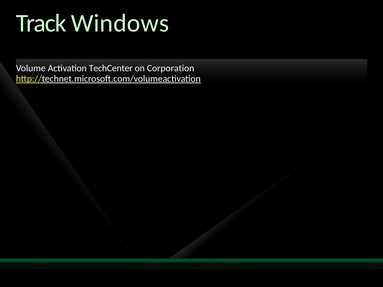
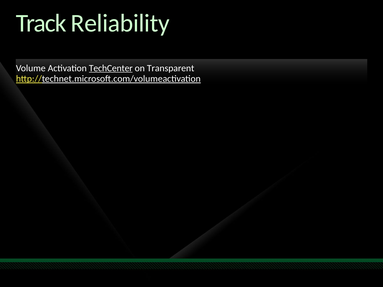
Windows: Windows -> Reliability
TechCenter underline: none -> present
Corporation: Corporation -> Transparent
